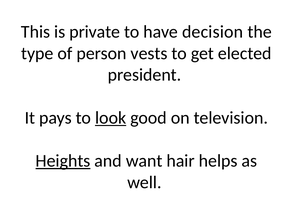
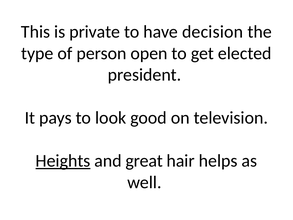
vests: vests -> open
look underline: present -> none
want: want -> great
